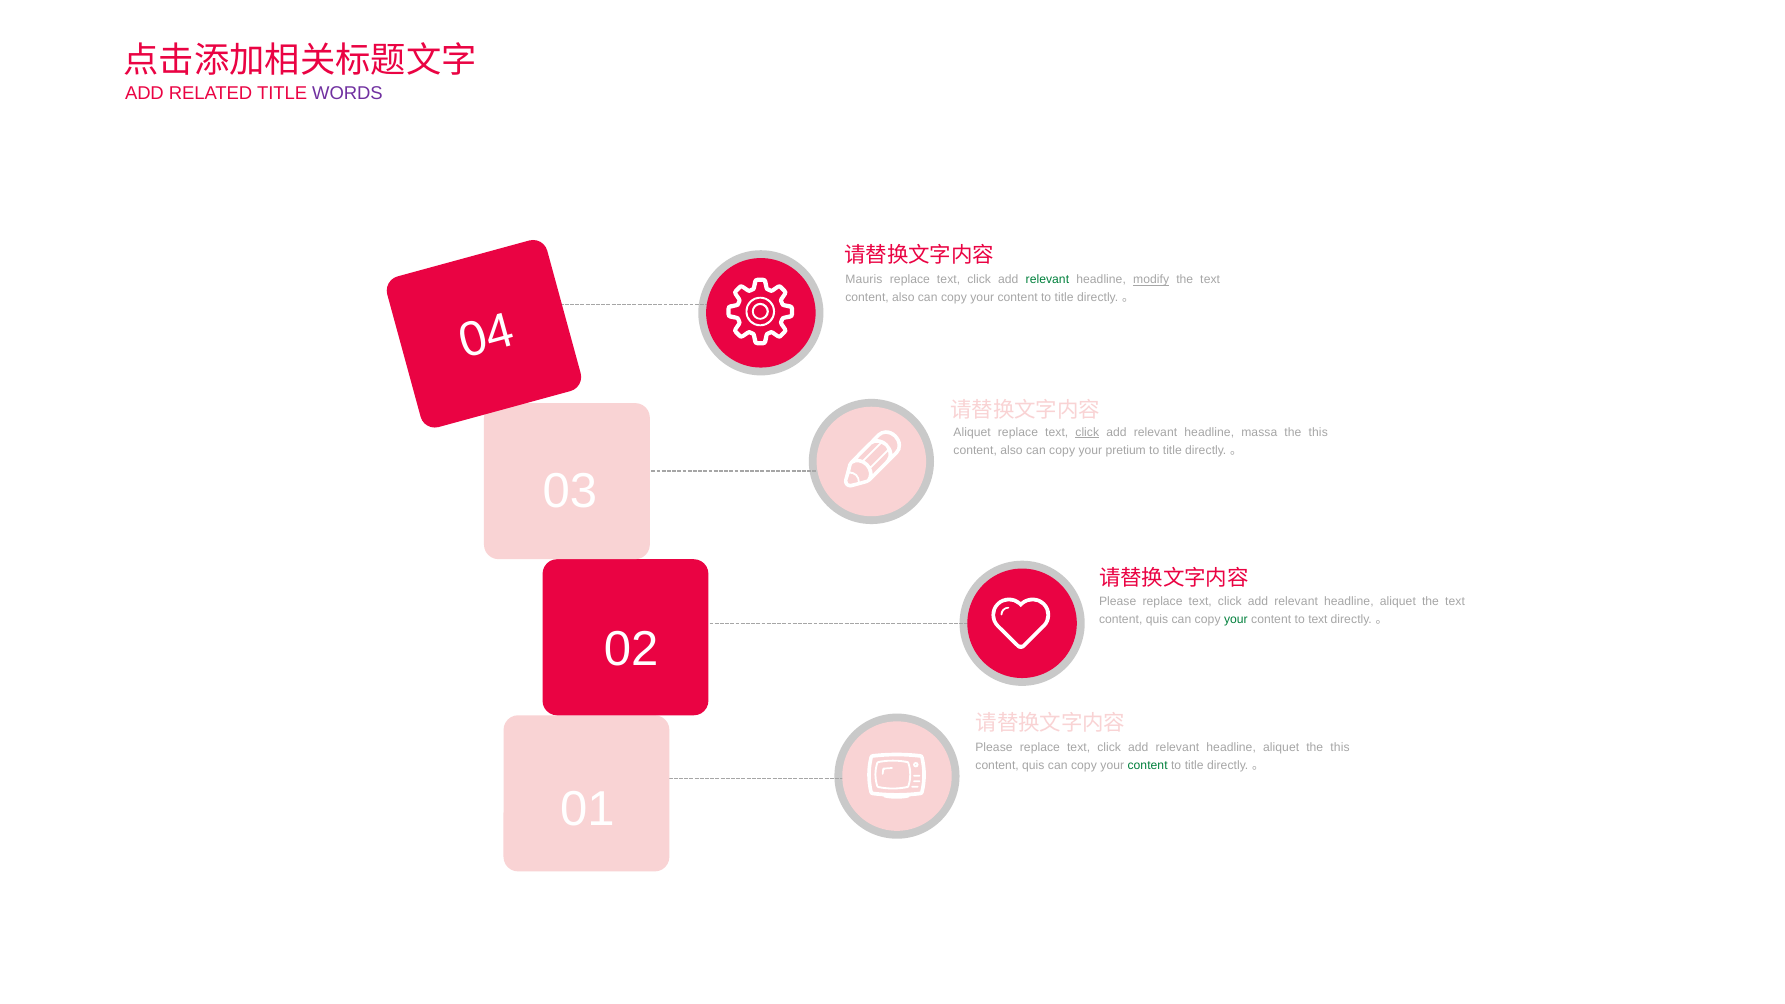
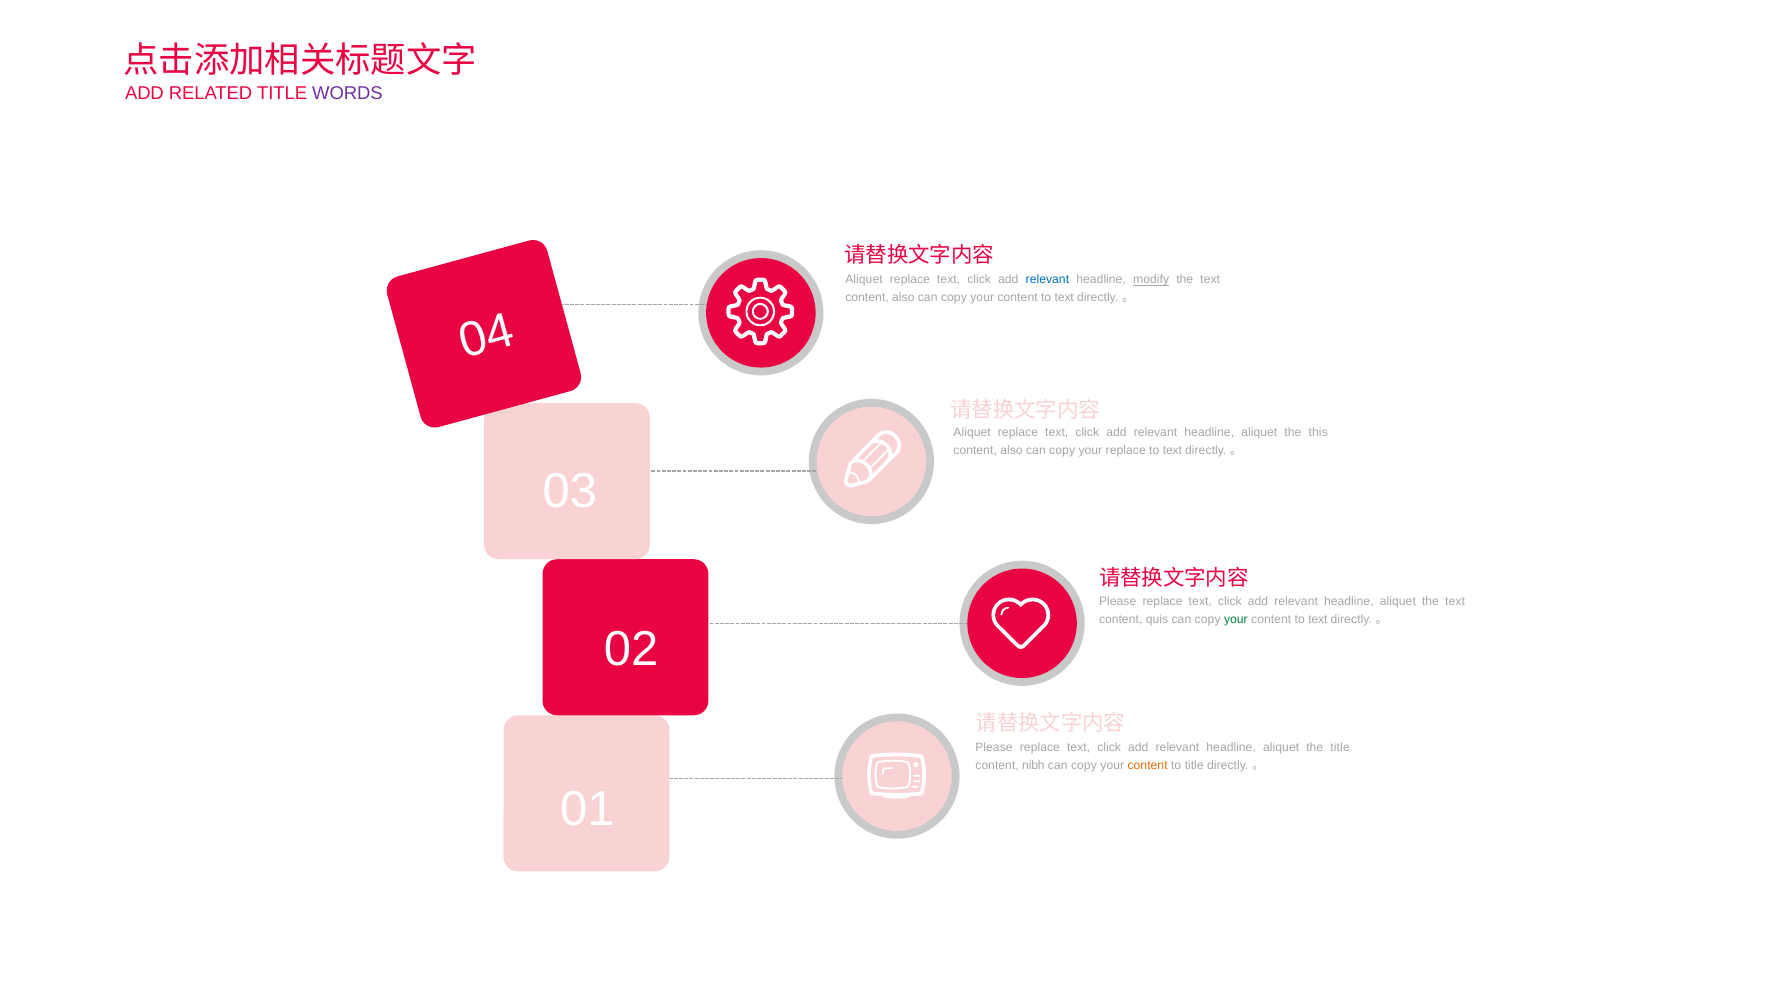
Mauris at (864, 280): Mauris -> Aliquet
relevant at (1047, 280) colour: green -> blue
title at (1064, 298): title -> text
click at (1087, 432) underline: present -> none
massa at (1259, 432): massa -> aliquet
your pretium: pretium -> replace
title at (1172, 450): title -> text
this at (1340, 747): this -> title
quis at (1033, 765): quis -> nibh
content at (1148, 765) colour: green -> orange
